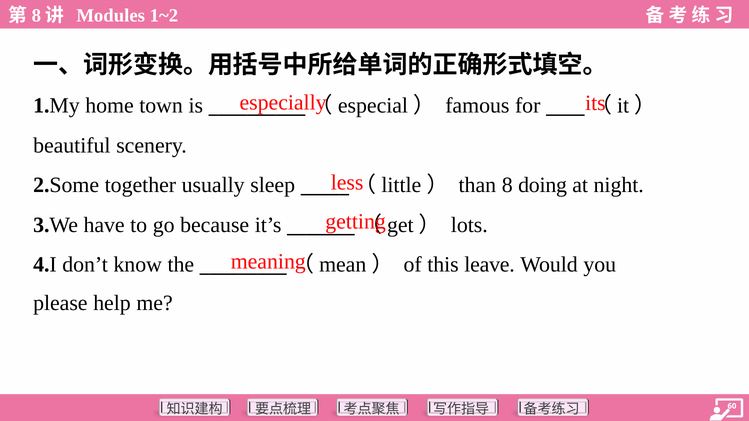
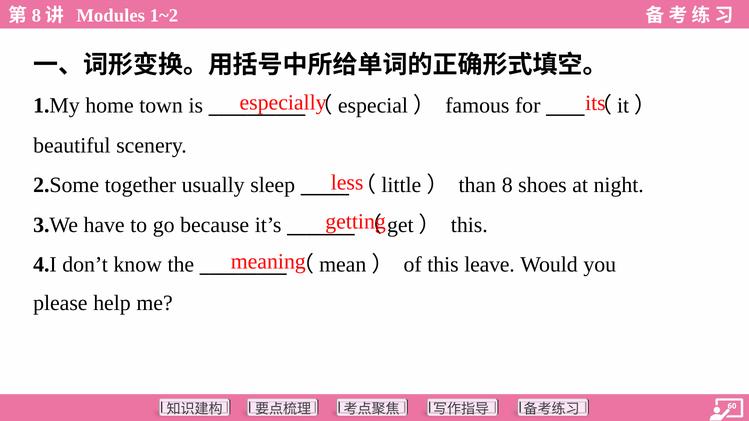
doing: doing -> shoes
lots at (469, 225): lots -> this
